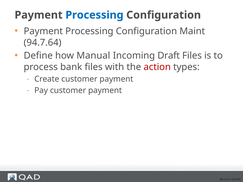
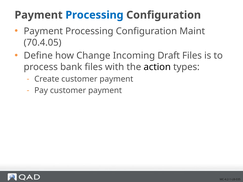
94.7.64: 94.7.64 -> 70.4.05
Manual: Manual -> Change
action colour: red -> black
